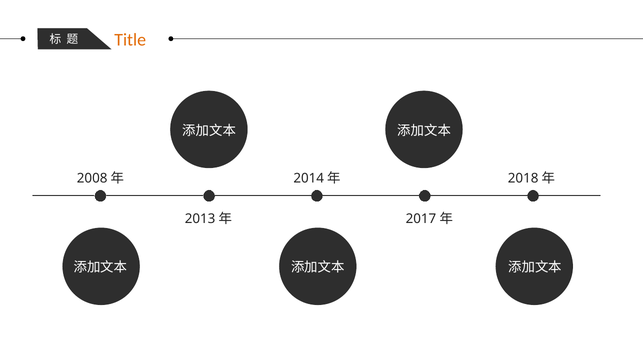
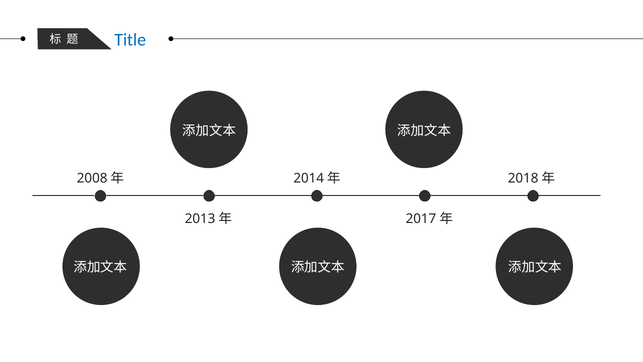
Title colour: orange -> blue
